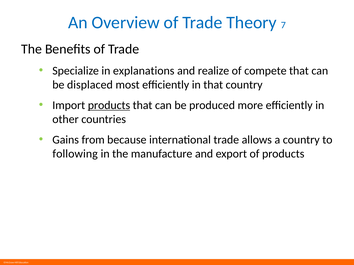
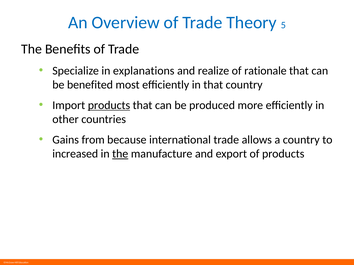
7: 7 -> 5
compete: compete -> rationale
displaced: displaced -> benefited
following: following -> increased
the at (120, 154) underline: none -> present
